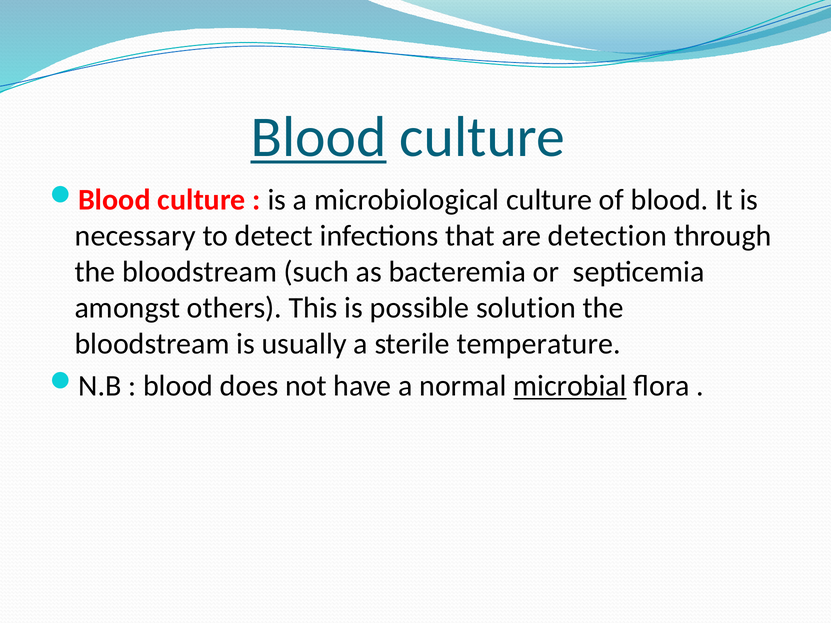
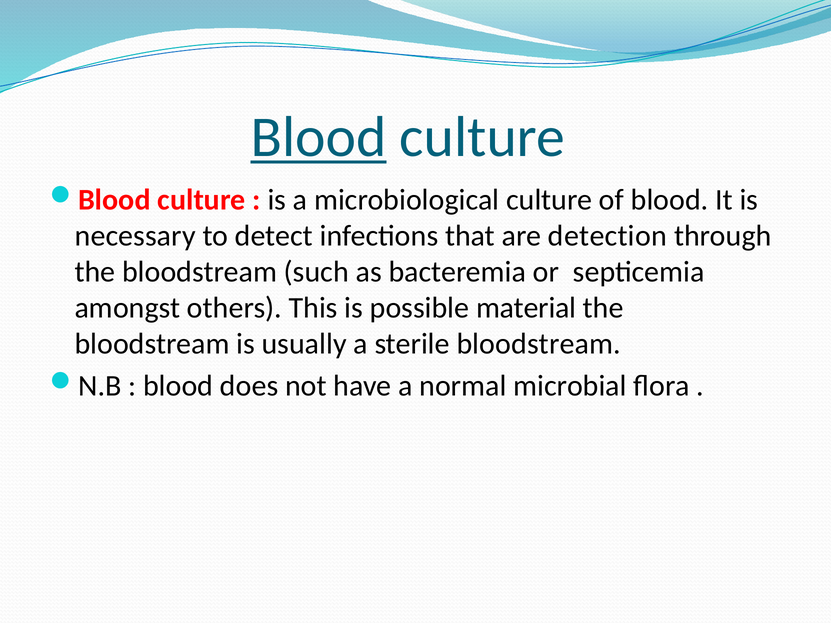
solution: solution -> material
sterile temperature: temperature -> bloodstream
microbial underline: present -> none
